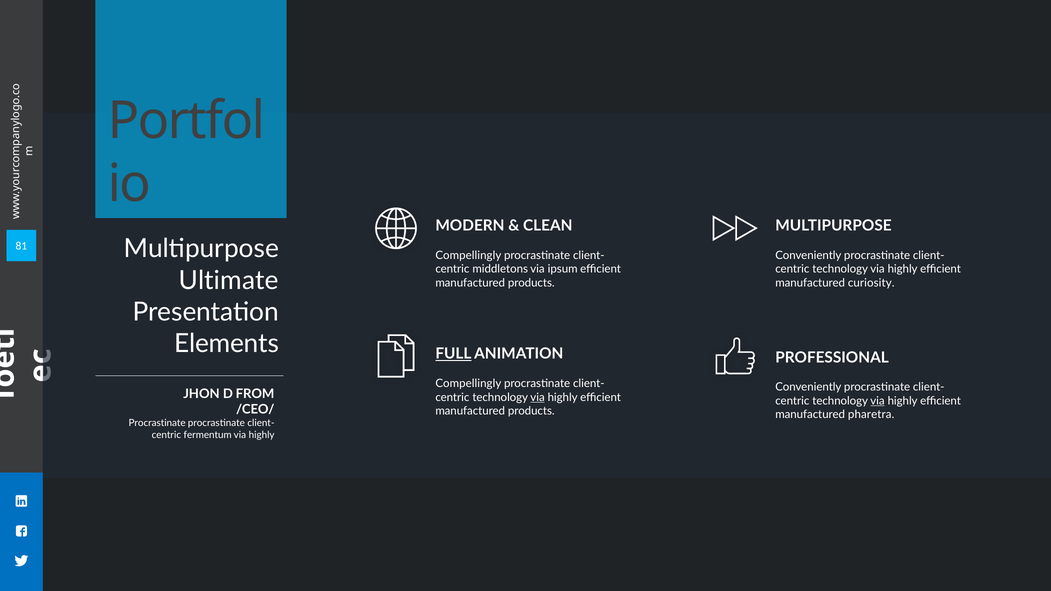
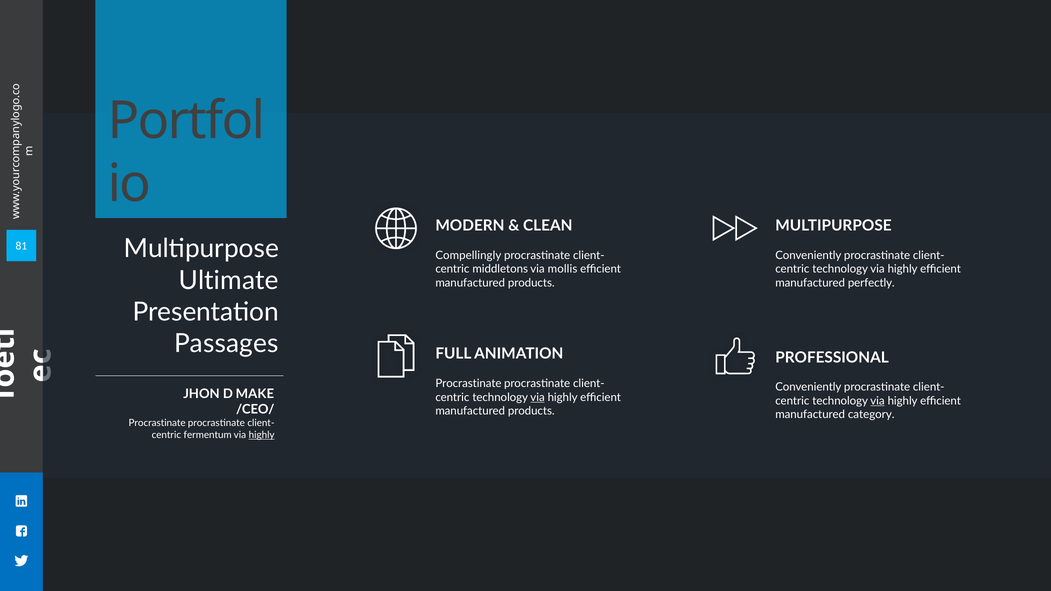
ipsum: ipsum -> mollis
curiosity: curiosity -> perfectly
Elements: Elements -> Passages
FULL underline: present -> none
Compellingly at (468, 384): Compellingly -> Procrastinate
FROM: FROM -> MAKE
pharetra: pharetra -> category
highly at (262, 435) underline: none -> present
